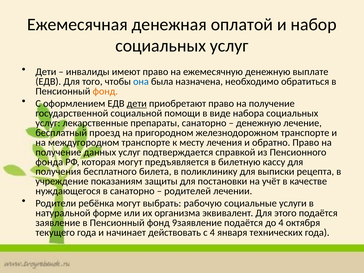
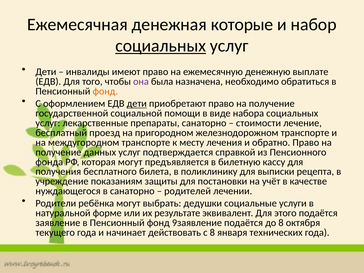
оплатой: оплатой -> которые
социальных at (161, 46) underline: none -> present
она colour: blue -> purple
денежную at (259, 123): денежную -> стоимости
рабочую: рабочую -> дедушки
организма: организма -> результате
до 4: 4 -> 8
с 4: 4 -> 8
